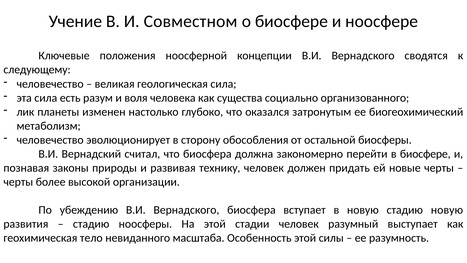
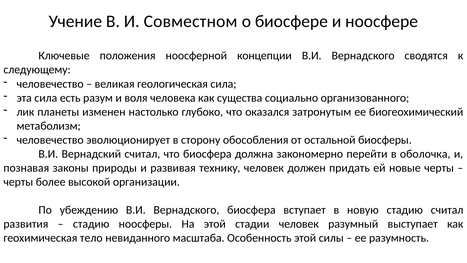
в биосфере: биосфере -> оболочка
стадию новую: новую -> считал
